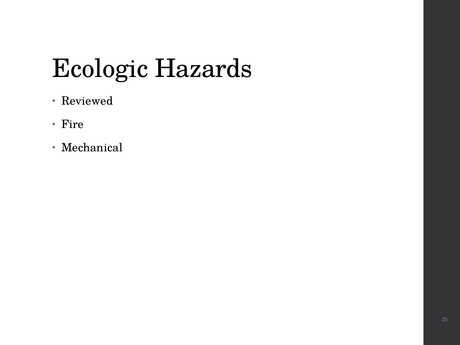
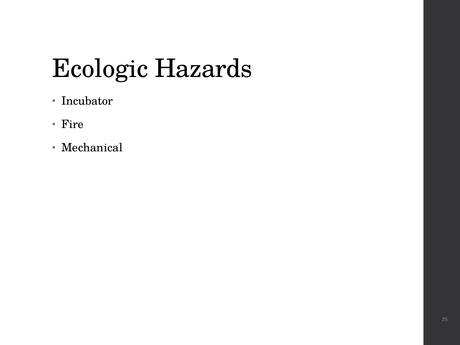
Reviewed: Reviewed -> Incubator
